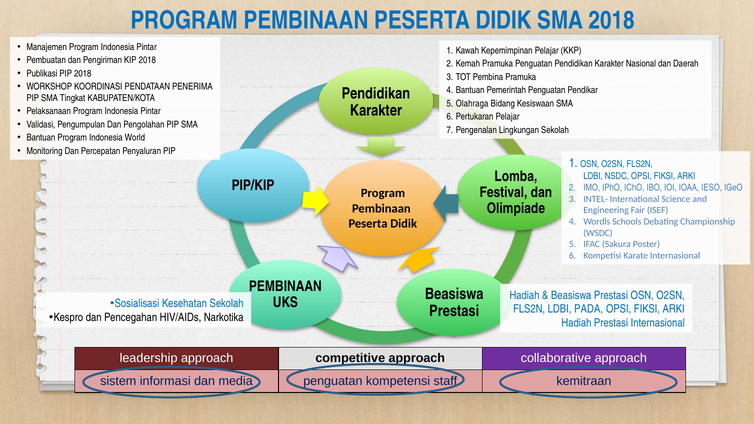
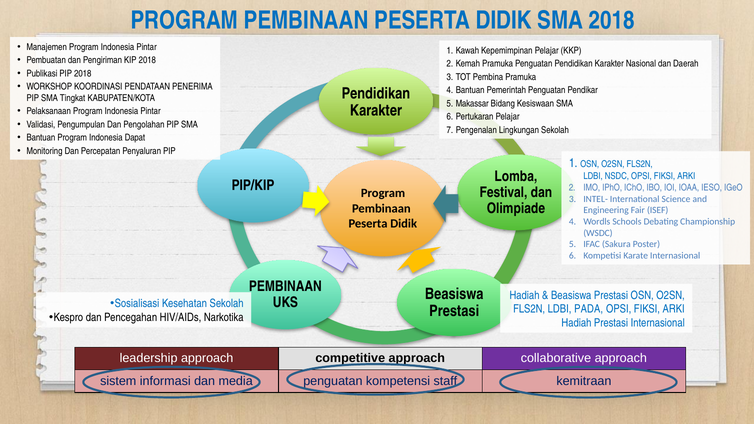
Olahraga: Olahraga -> Makassar
World: World -> Dapat
